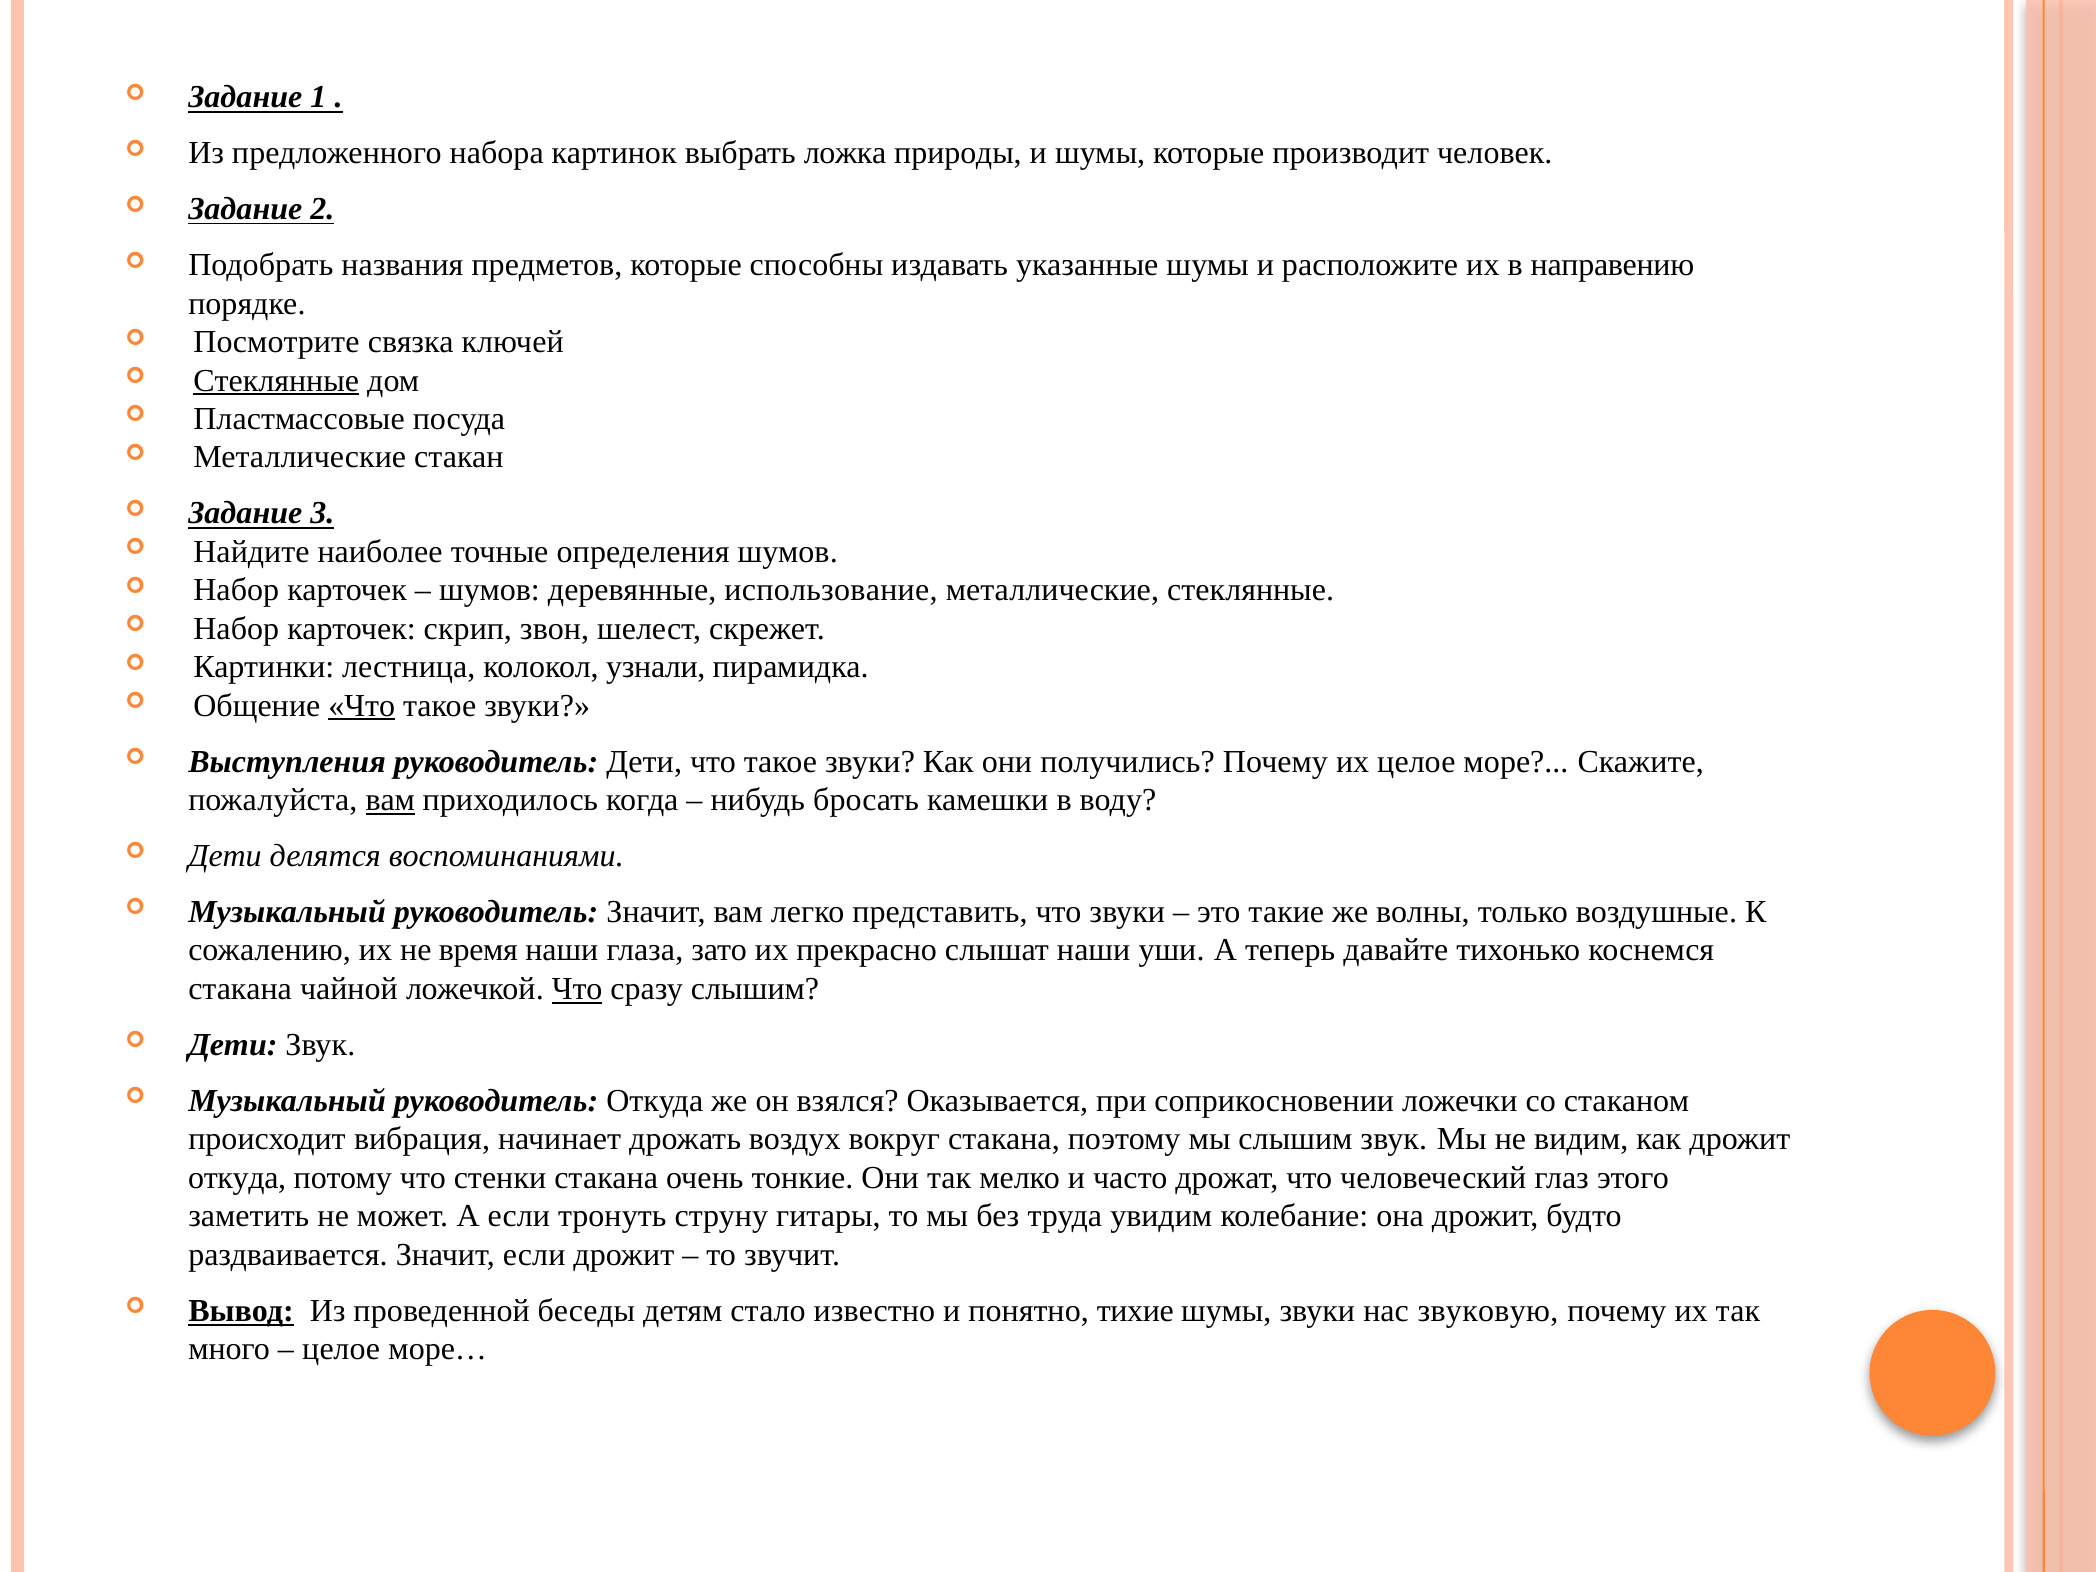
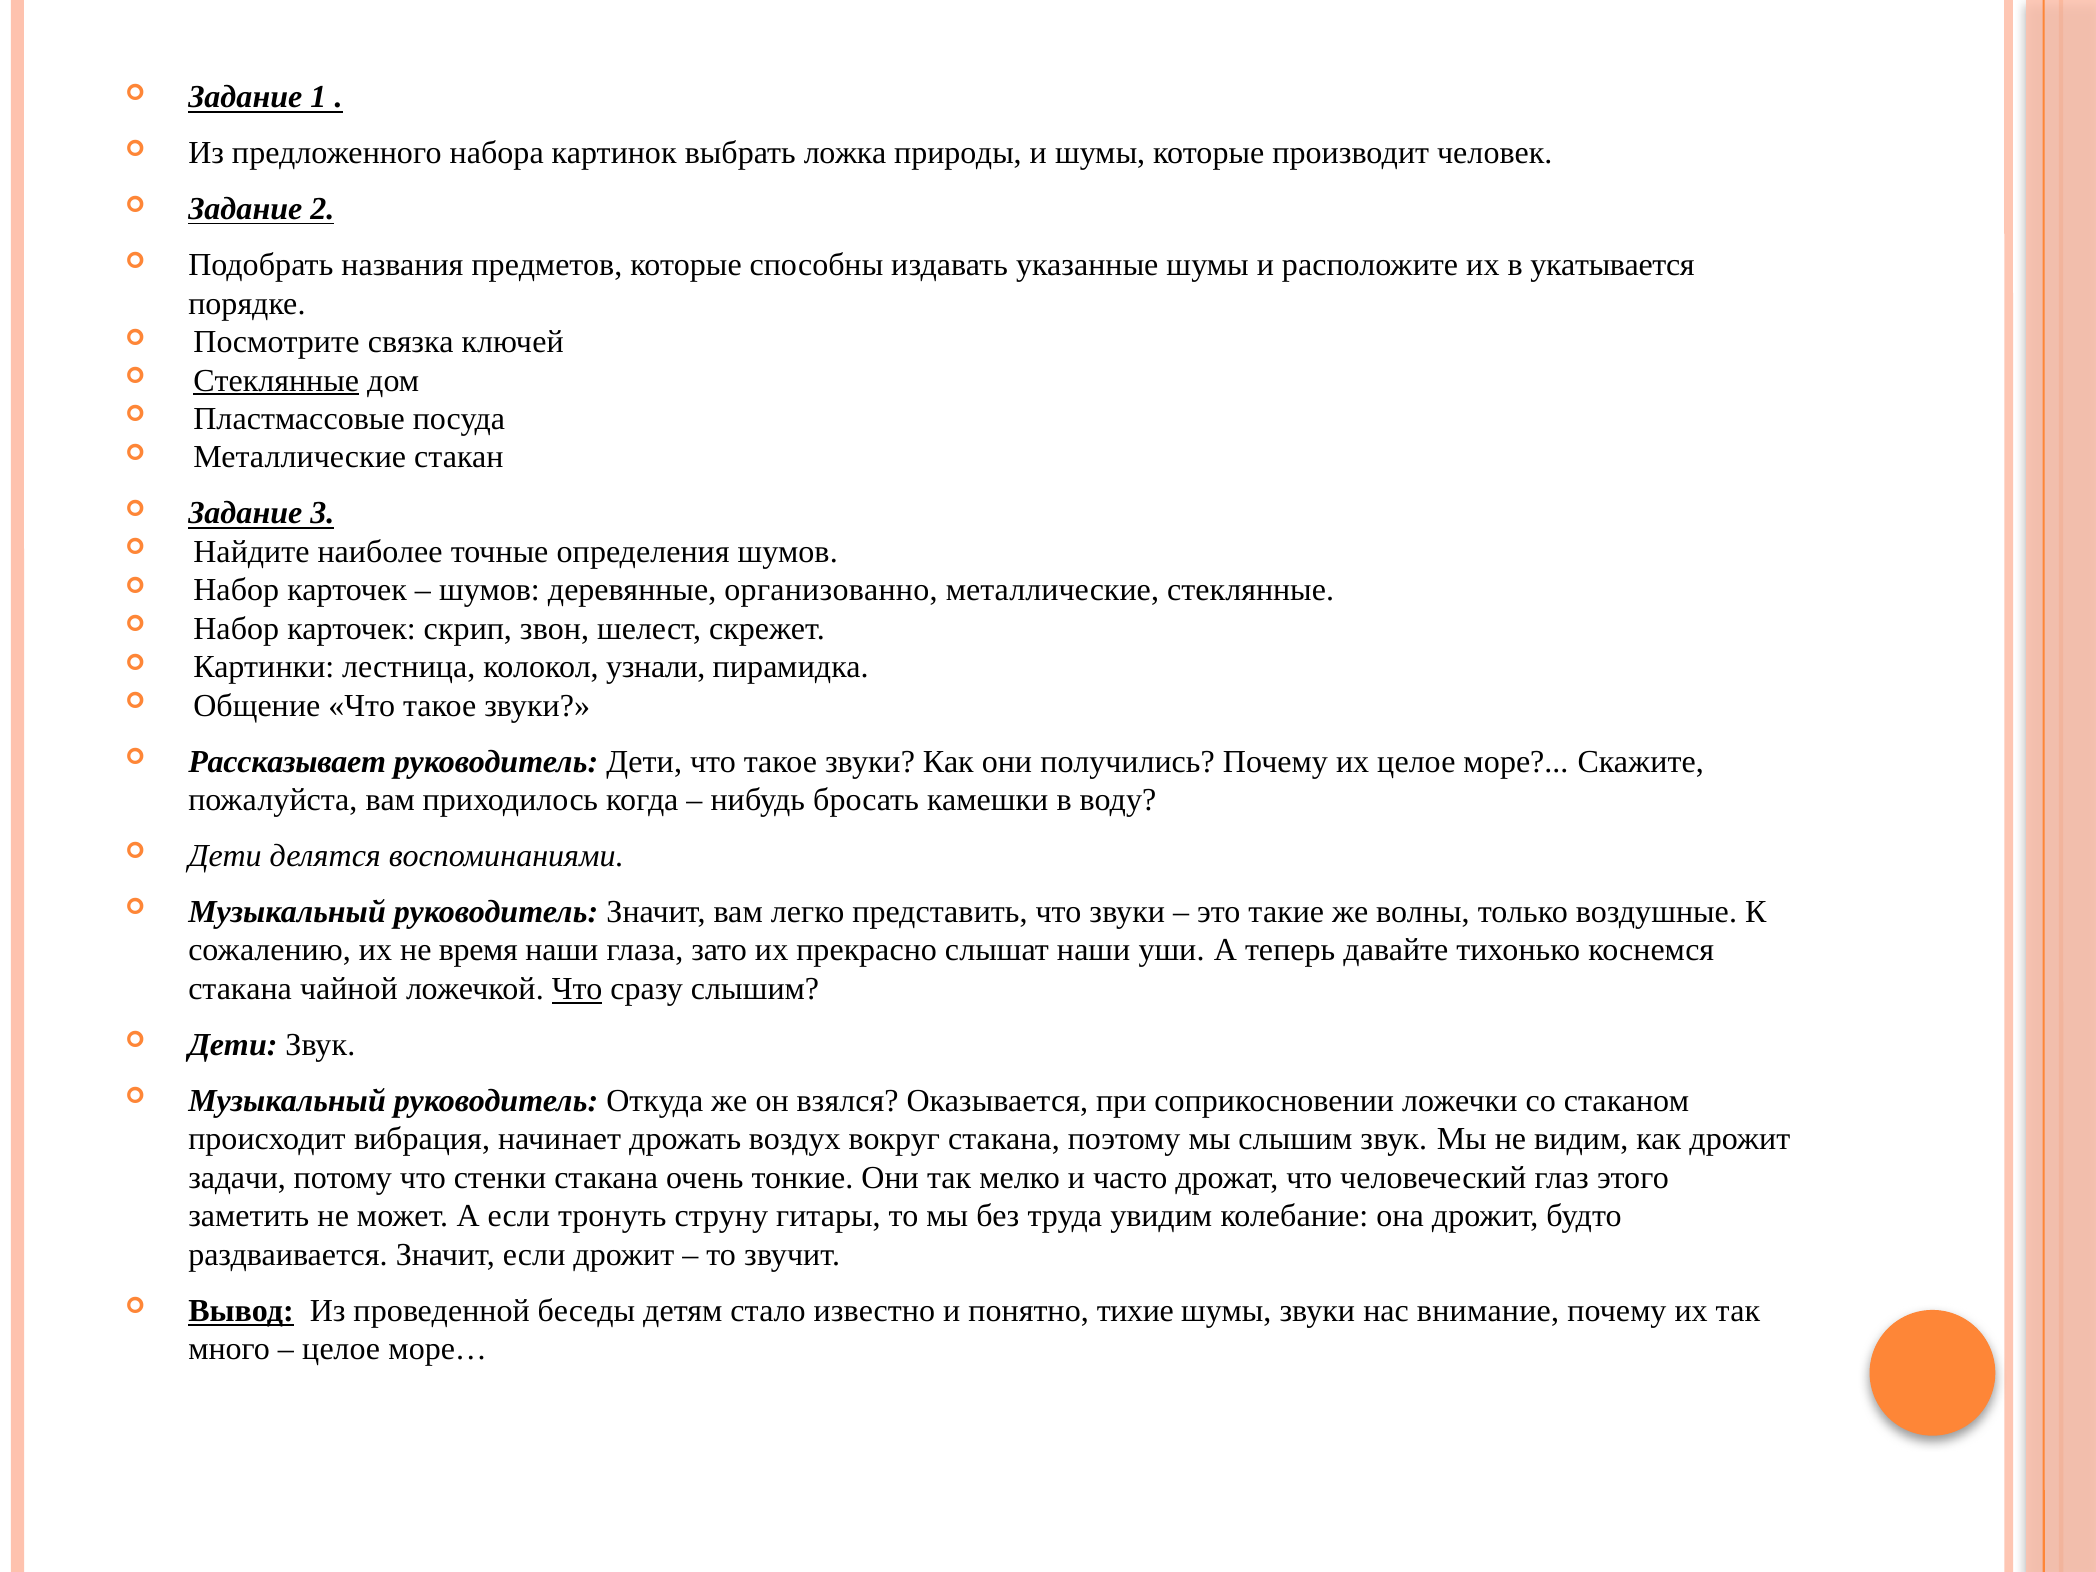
направению: направению -> укатывается
использование: использование -> организованно
Что at (362, 706) underline: present -> none
Выступления: Выступления -> Рассказывает
вам at (390, 800) underline: present -> none
откуда at (237, 1178): откуда -> задачи
звуковую: звуковую -> внимание
